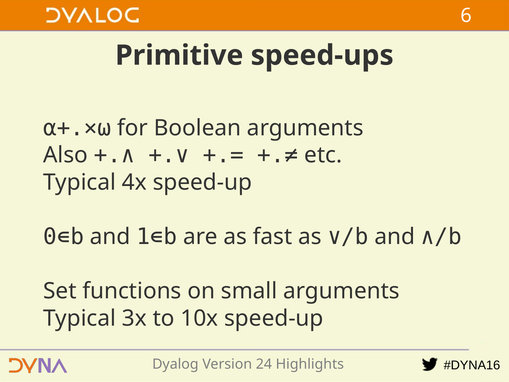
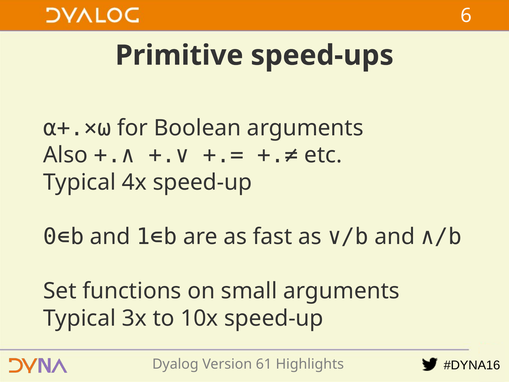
24: 24 -> 61
